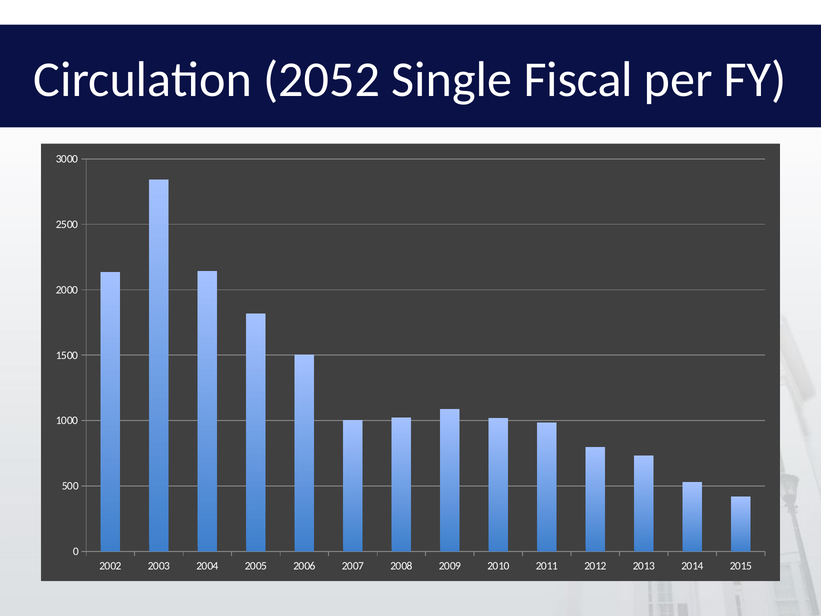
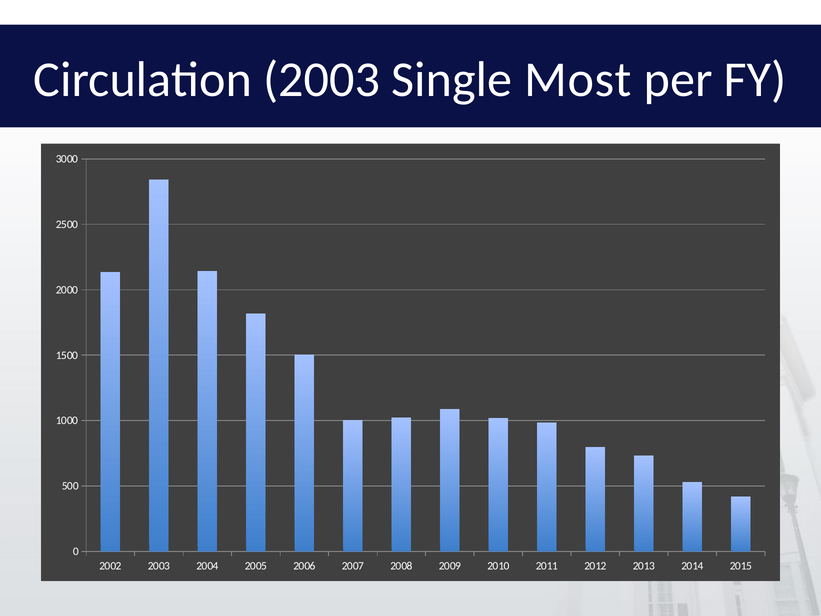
Circulation 2052: 2052 -> 2003
Fiscal: Fiscal -> Most
